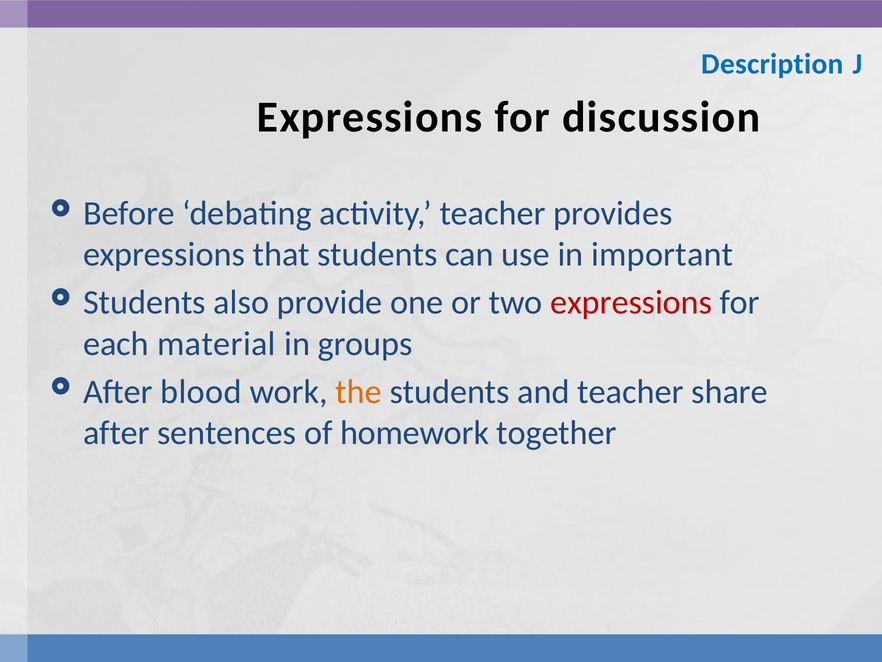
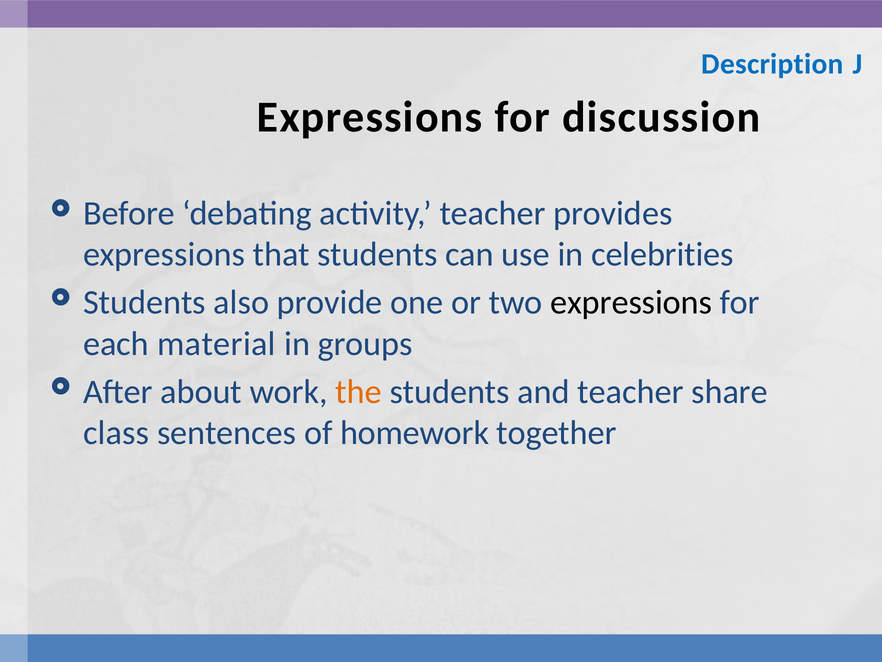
important: important -> celebrities
expressions at (631, 302) colour: red -> black
blood: blood -> about
after at (116, 432): after -> class
